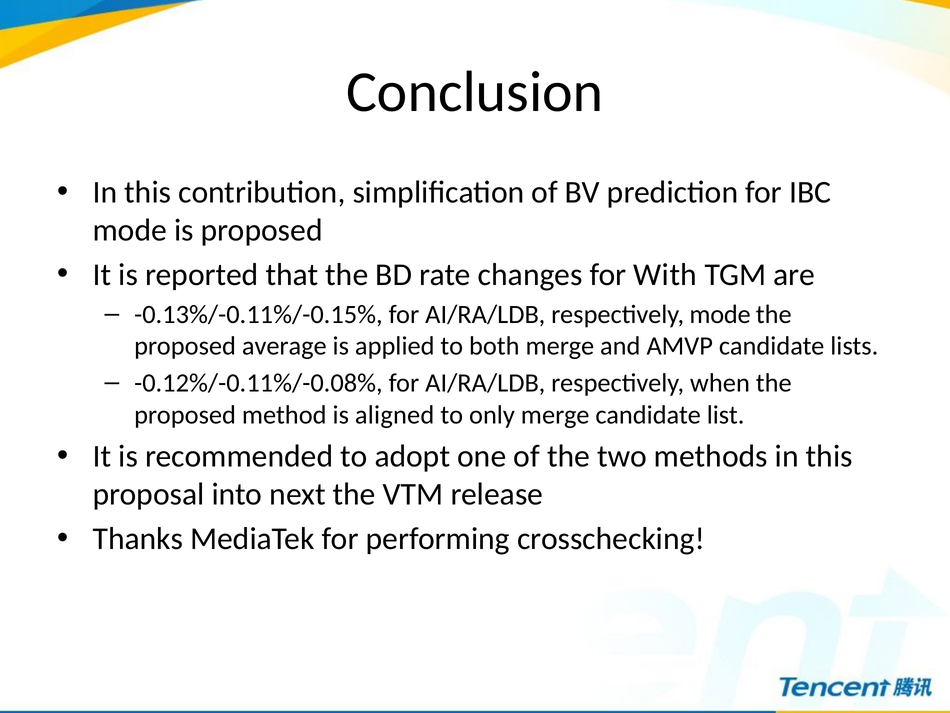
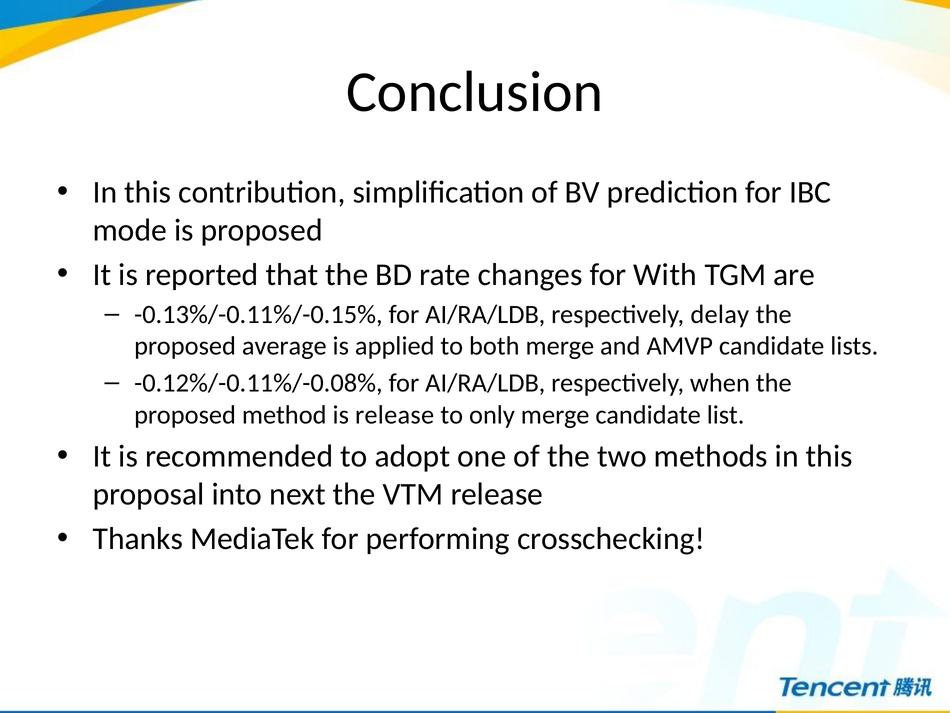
respectively mode: mode -> delay
is aligned: aligned -> release
